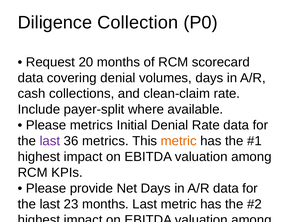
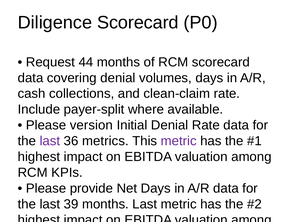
Diligence Collection: Collection -> Scorecard
20: 20 -> 44
Please metrics: metrics -> version
metric at (179, 141) colour: orange -> purple
23: 23 -> 39
